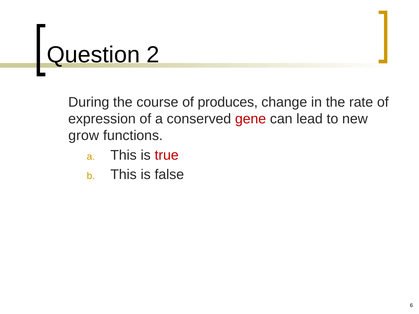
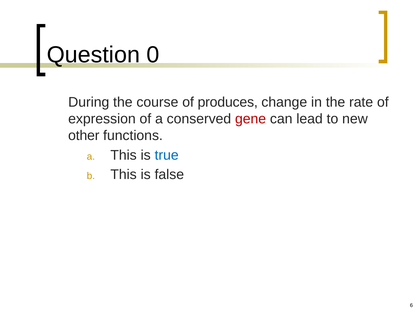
2: 2 -> 0
grow: grow -> other
true colour: red -> blue
